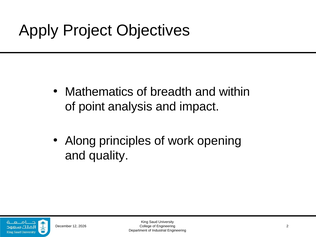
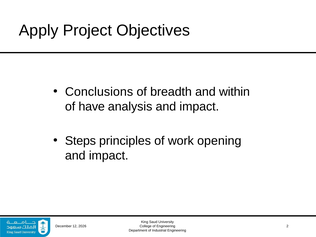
Mathematics: Mathematics -> Conclusions
point: point -> have
Along: Along -> Steps
quality at (109, 156): quality -> impact
